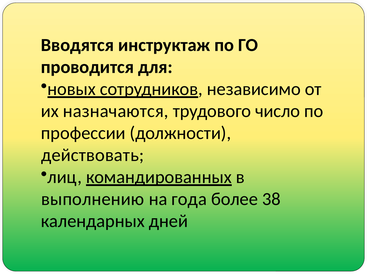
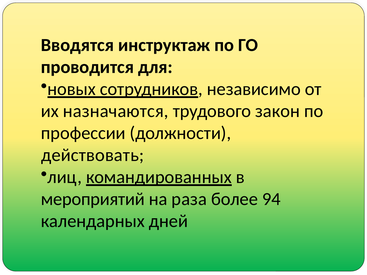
число: число -> закон
выполнению: выполнению -> мероприятий
года: года -> раза
38: 38 -> 94
